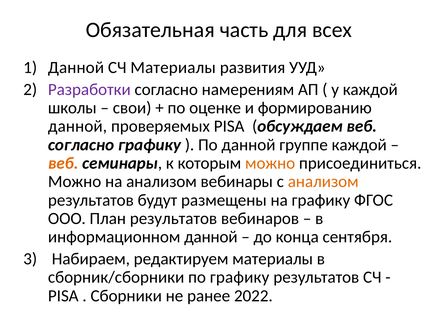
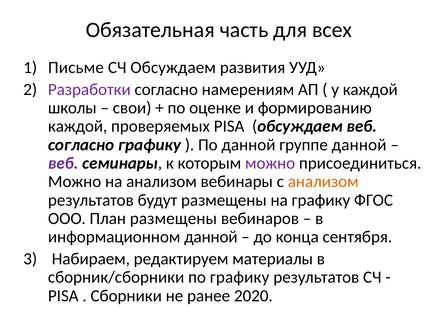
Данной at (76, 67): Данной -> Письме
СЧ Материалы: Материалы -> Обсуждаем
данной at (78, 126): данной -> каждой
группе каждой: каждой -> данной
веб at (63, 163) colour: orange -> purple
можно at (270, 163) colour: orange -> purple
План результатов: результатов -> размещены
2022: 2022 -> 2020
